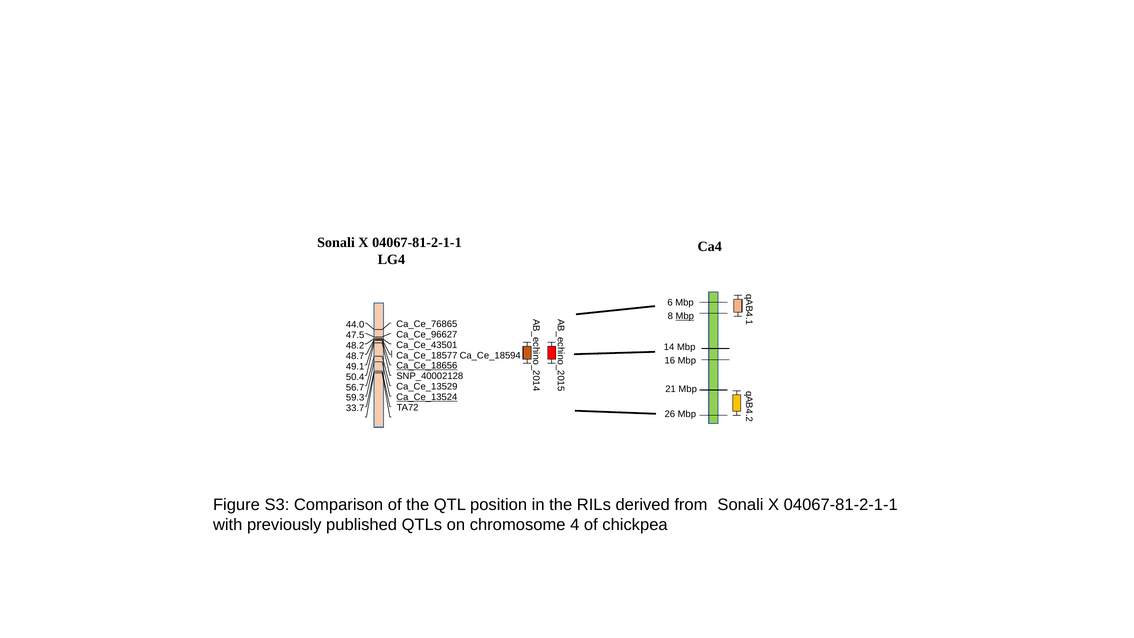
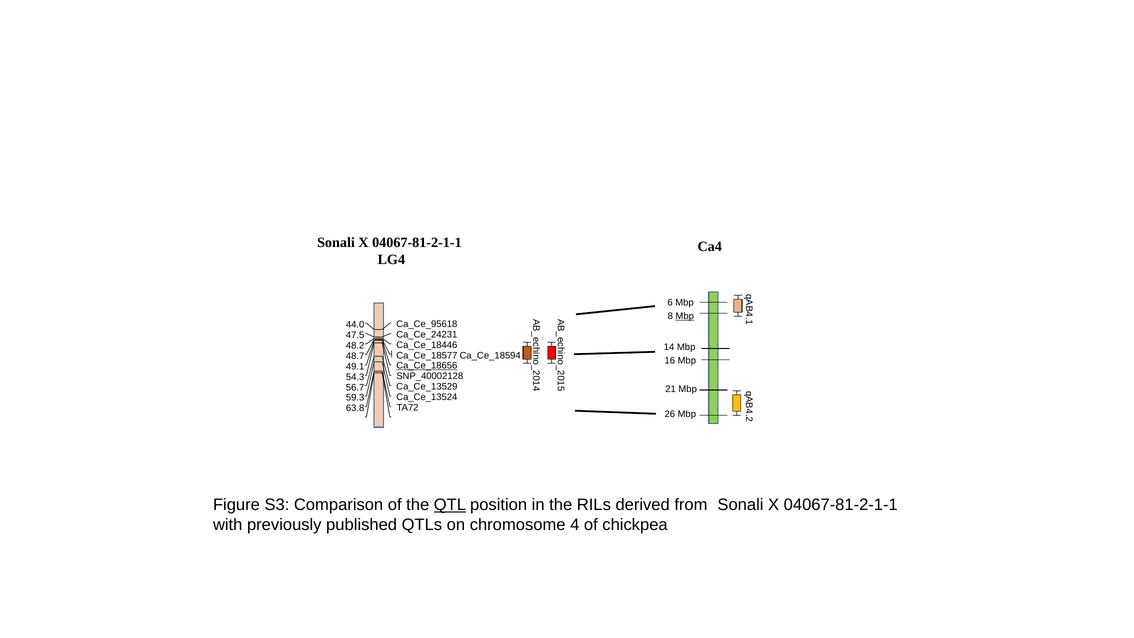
Ca_Ce_76865: Ca_Ce_76865 -> Ca_Ce_95618
Ca_Ce_96627: Ca_Ce_96627 -> Ca_Ce_24231
Ca_Ce_43501: Ca_Ce_43501 -> Ca_Ce_18446
50.4: 50.4 -> 54.3
Ca_Ce_13524 underline: present -> none
33.7: 33.7 -> 63.8
QTL underline: none -> present
